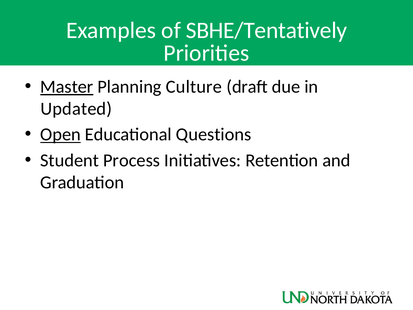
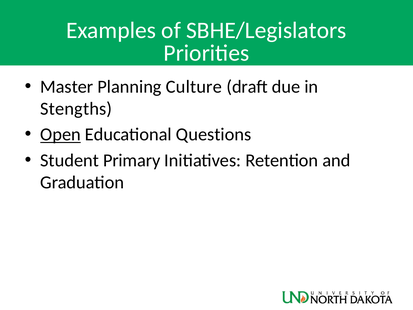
SBHE/Tentatively: SBHE/Tentatively -> SBHE/Legislators
Master underline: present -> none
Updated: Updated -> Stengths
Process: Process -> Primary
